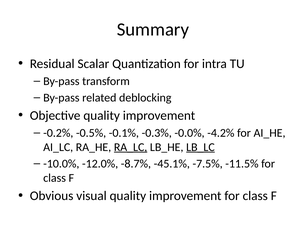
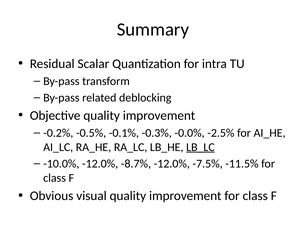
-4.2%: -4.2% -> -2.5%
RA_LC underline: present -> none
-8.7% -45.1%: -45.1% -> -12.0%
